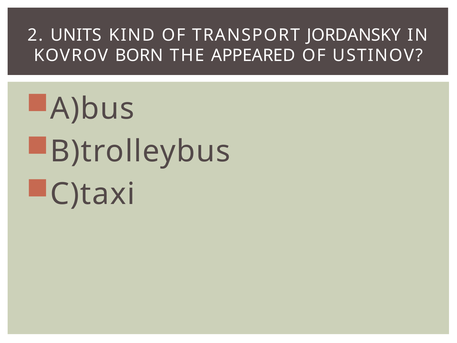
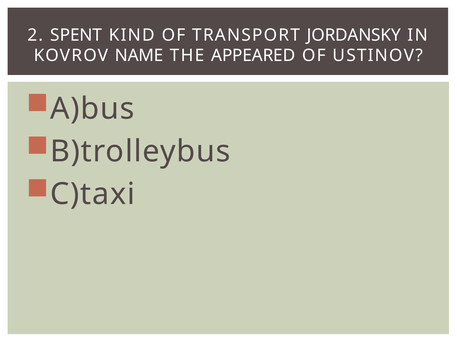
UNITS: UNITS -> SPENT
BORN: BORN -> NAME
